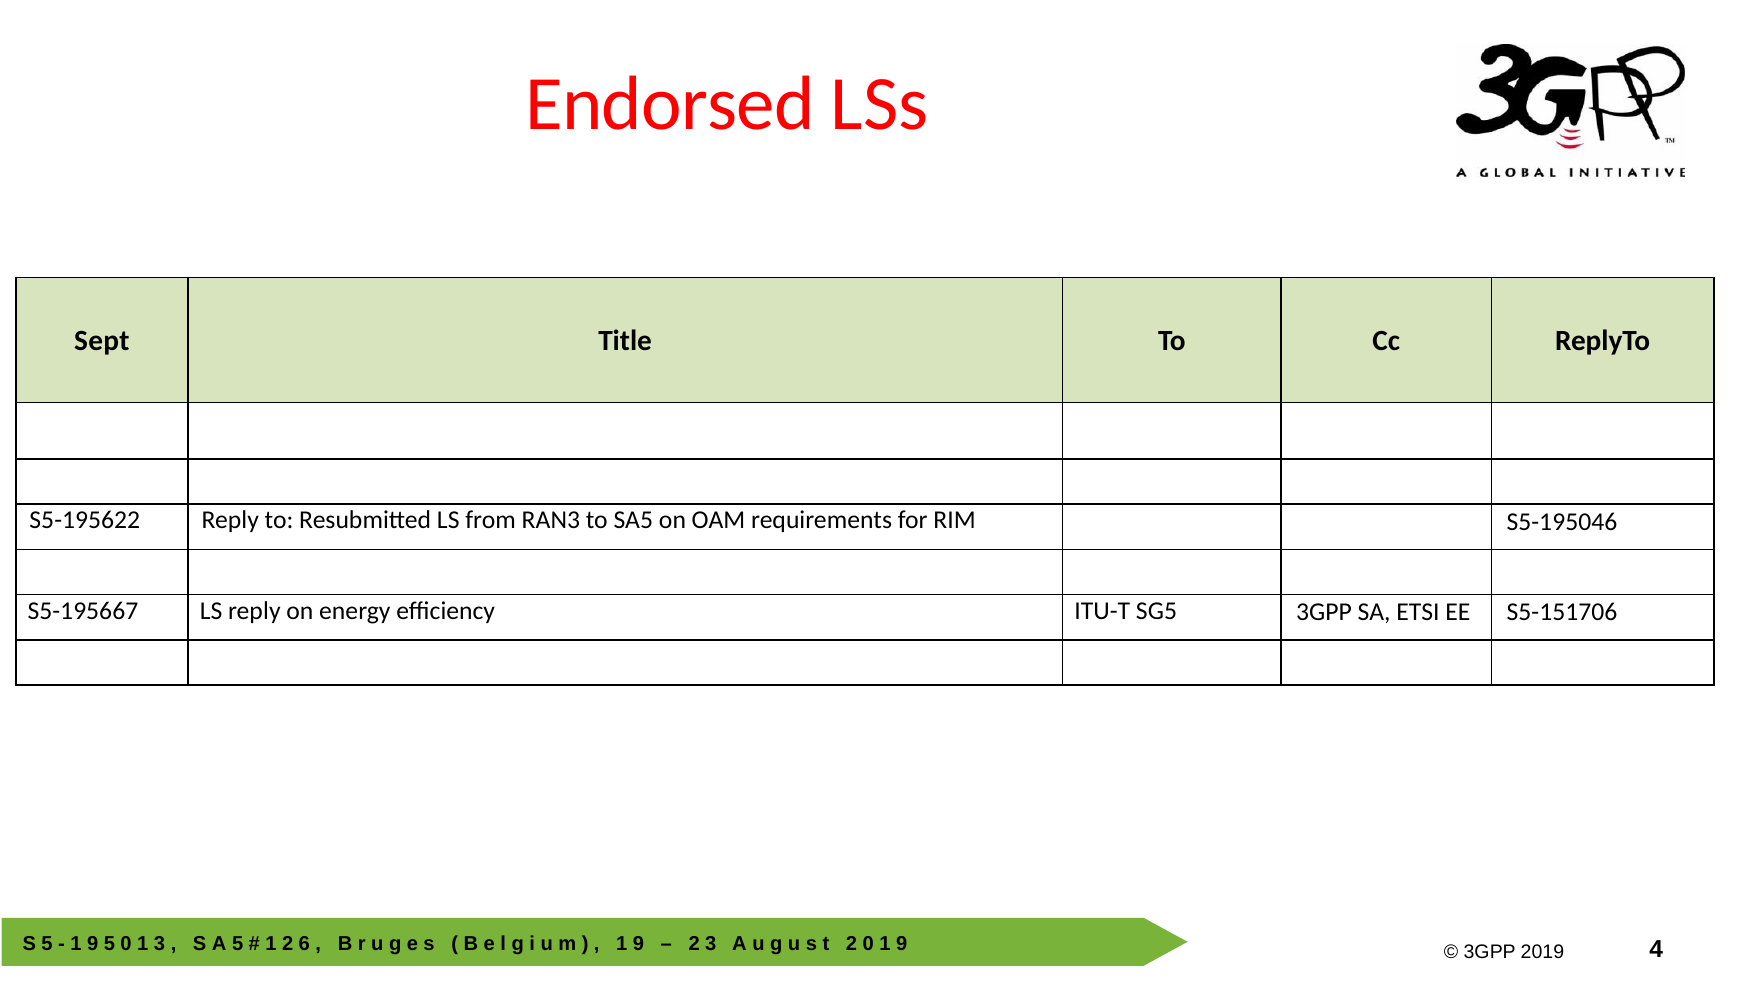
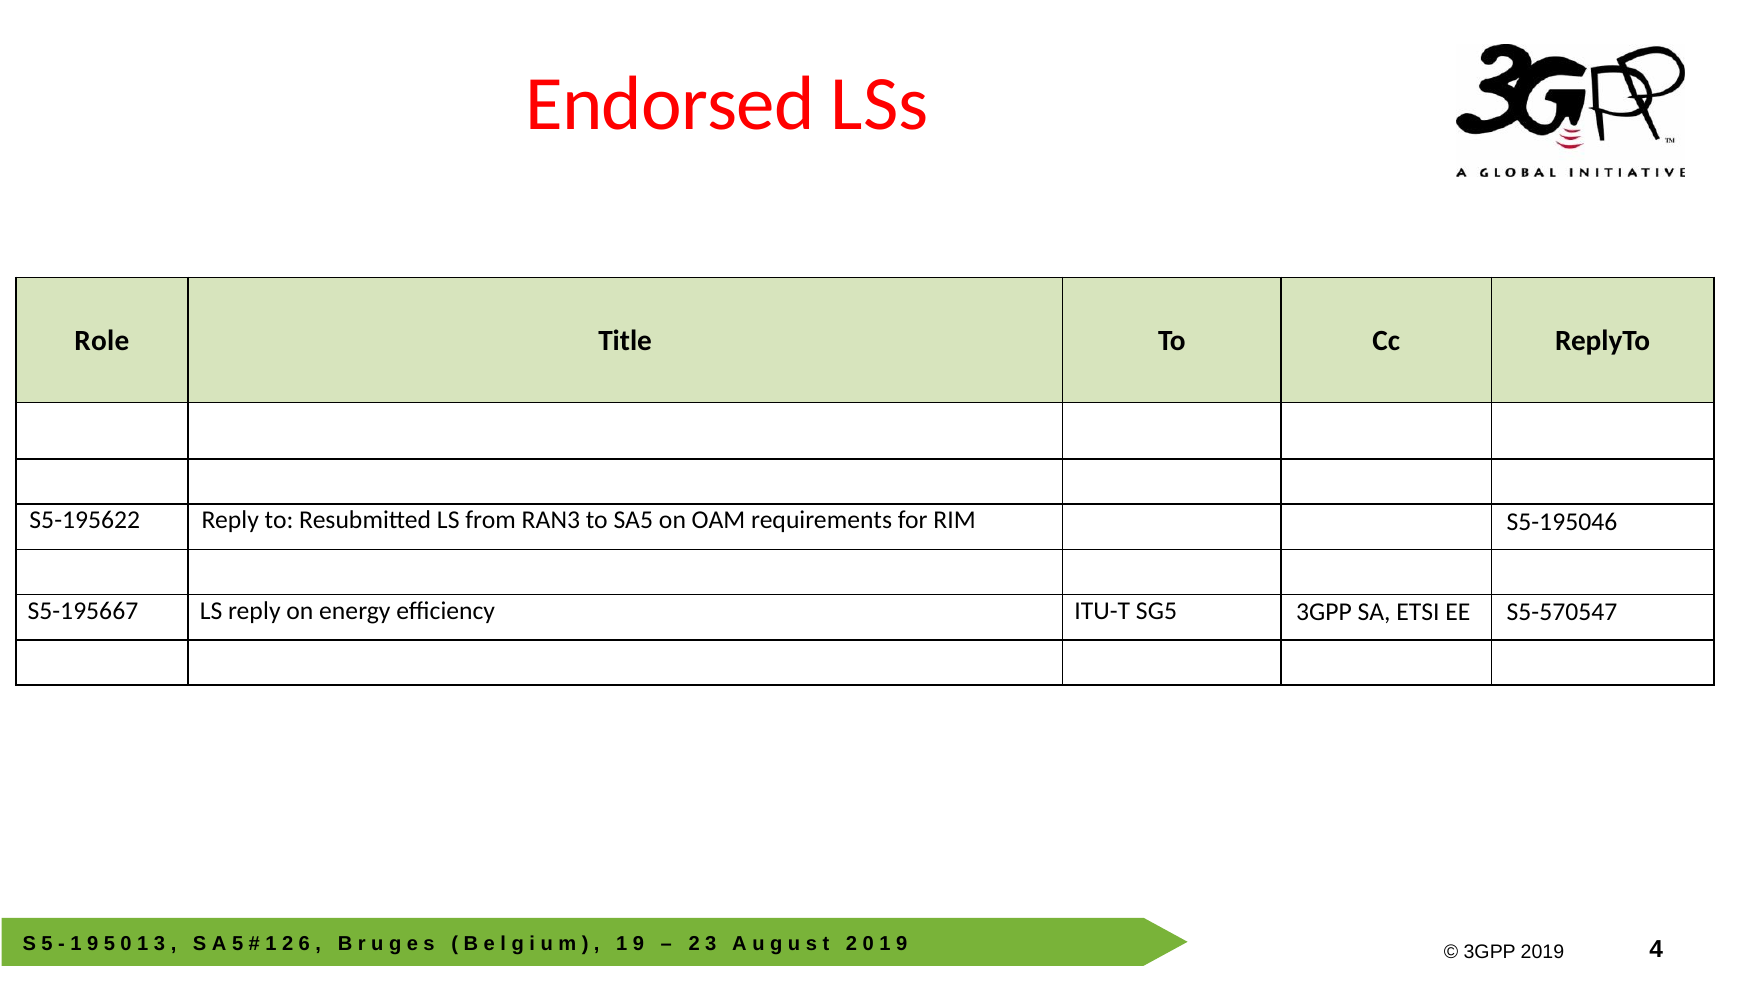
Sept: Sept -> Role
S5-151706: S5-151706 -> S5-570547
